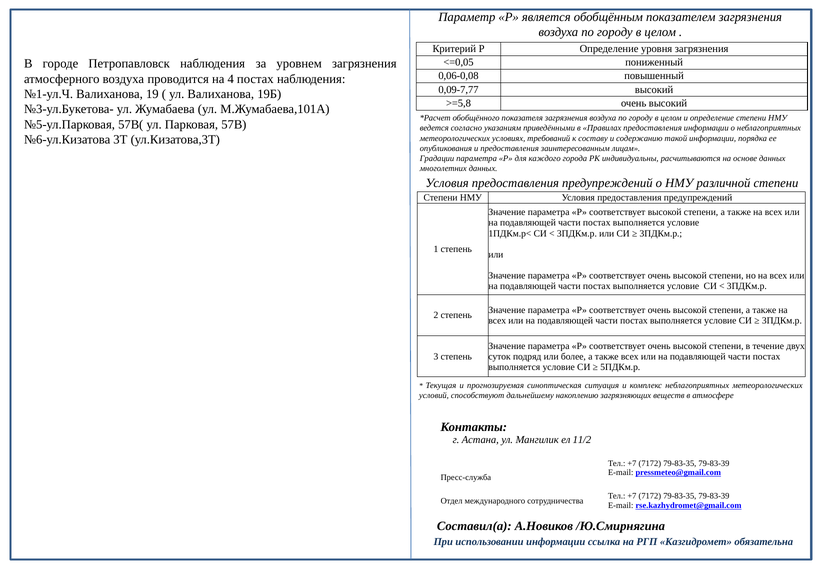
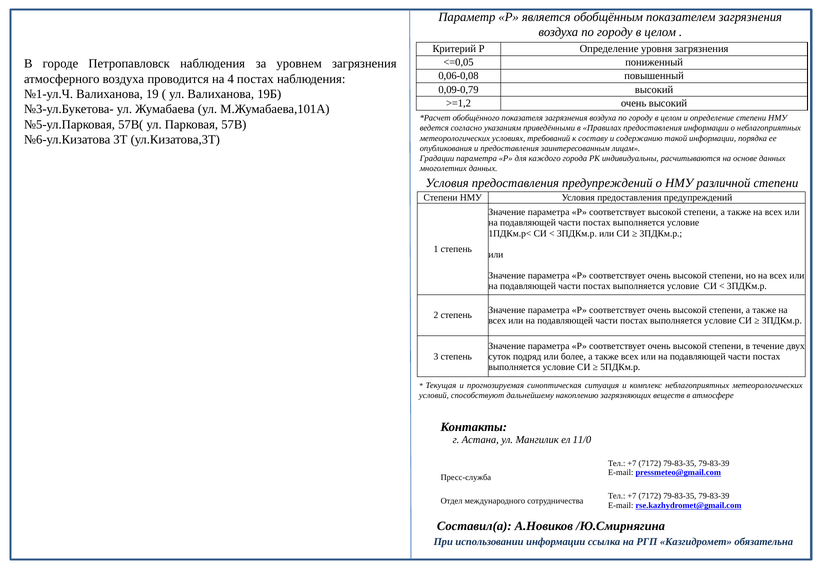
0,09-7,77: 0,09-7,77 -> 0,09-0,79
>=5,8: >=5,8 -> >=1,2
11/2: 11/2 -> 11/0
